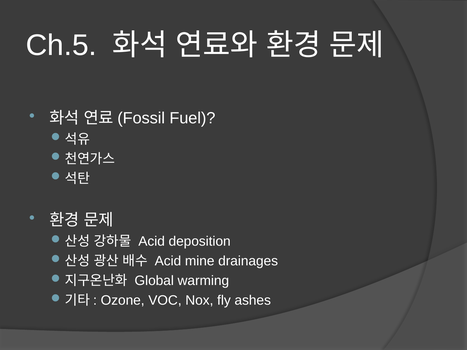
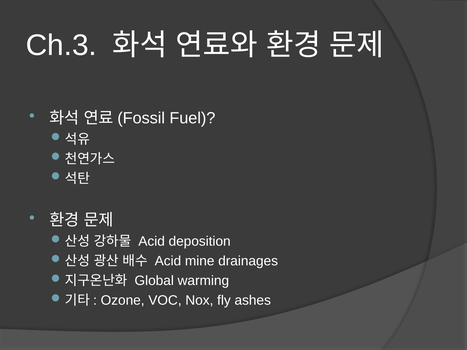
Ch.5: Ch.5 -> Ch.3
